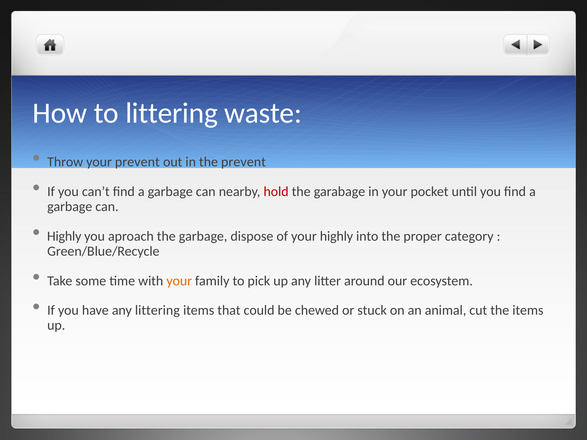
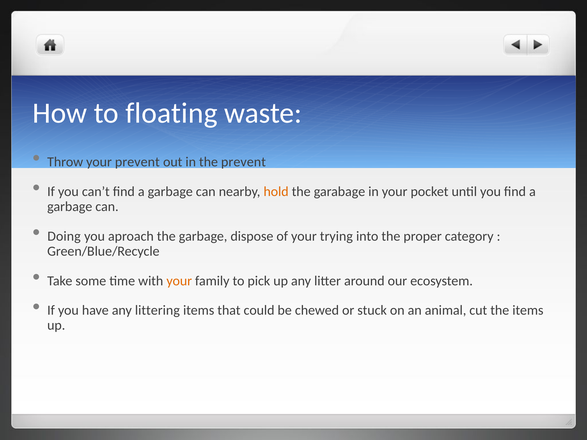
to littering: littering -> floating
hold colour: red -> orange
Highly at (64, 236): Highly -> Doing
your highly: highly -> trying
